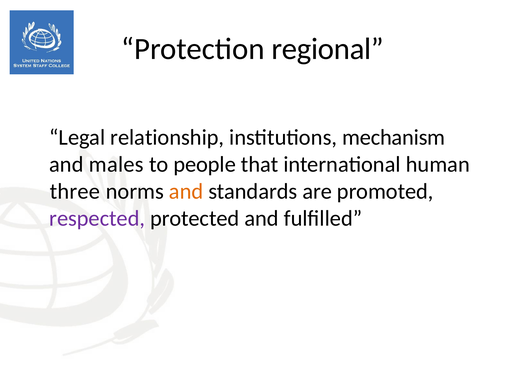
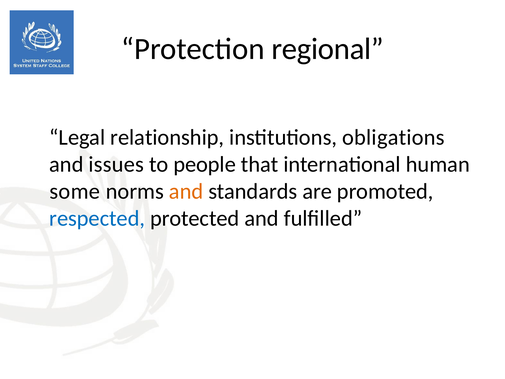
mechanism: mechanism -> obligations
males: males -> issues
three: three -> some
respected colour: purple -> blue
